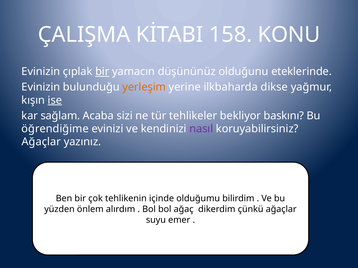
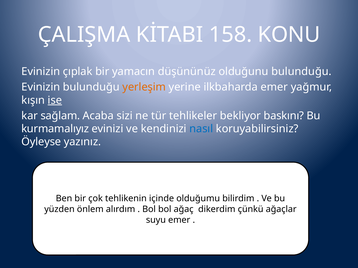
bir at (102, 72) underline: present -> none
olduğunu eteklerinde: eteklerinde -> bulunduğu
ilkbaharda dikse: dikse -> emer
öğrendiğime: öğrendiğime -> kurmamalıyız
nasıl colour: purple -> blue
Ağaçlar at (41, 142): Ağaçlar -> Öyleyse
